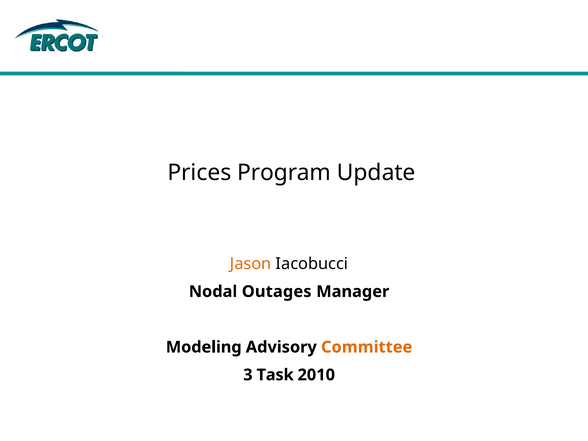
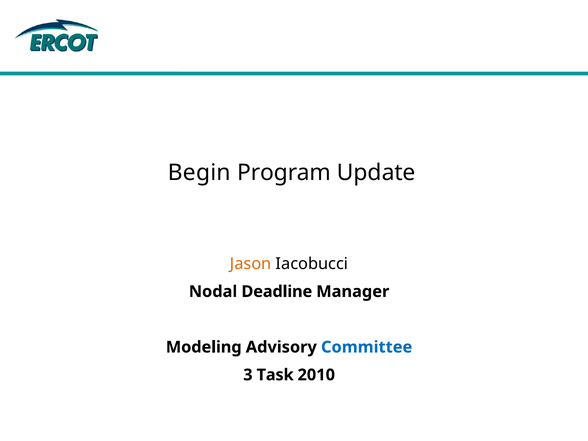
Prices: Prices -> Begin
Outages: Outages -> Deadline
Committee colour: orange -> blue
